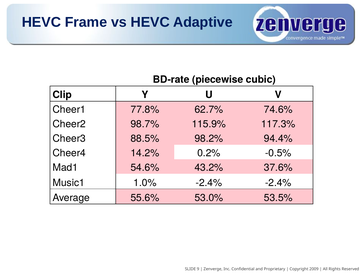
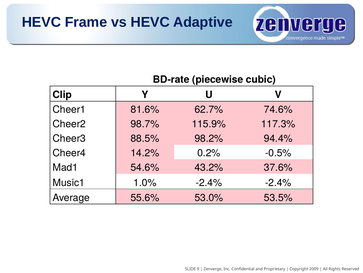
77.8%: 77.8% -> 81.6%
